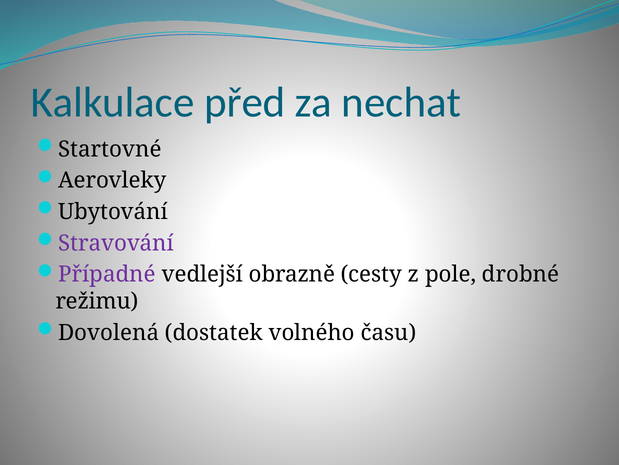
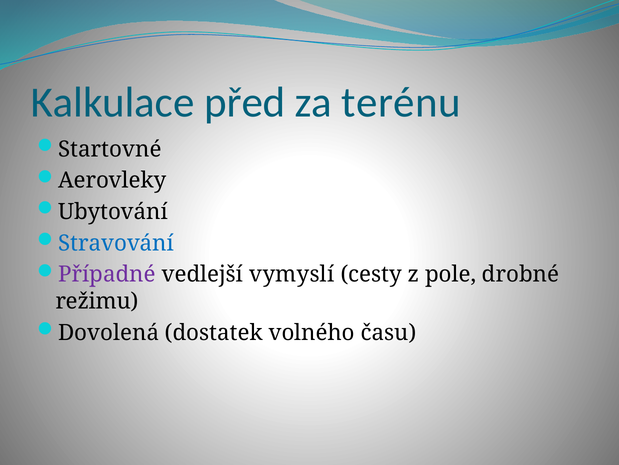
nechat: nechat -> terénu
Stravování colour: purple -> blue
obrazně: obrazně -> vymyslí
